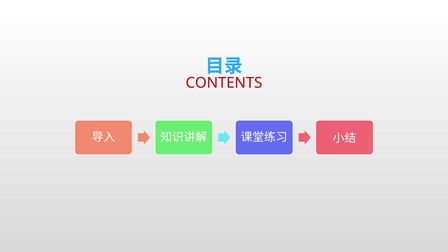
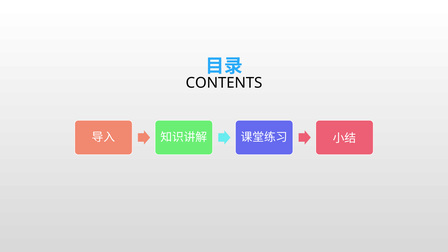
CONTENTS colour: red -> black
